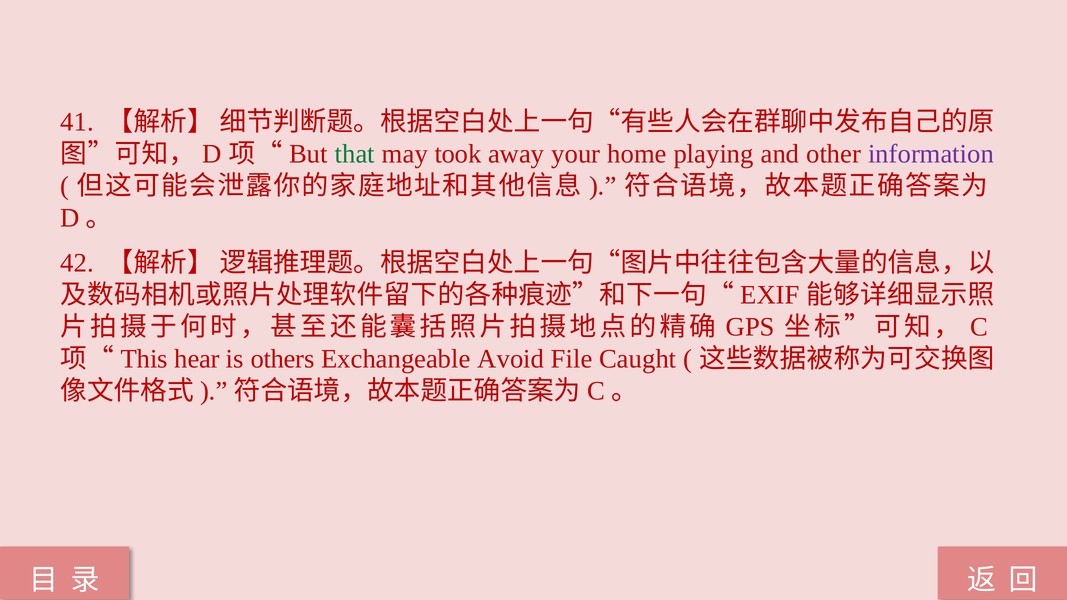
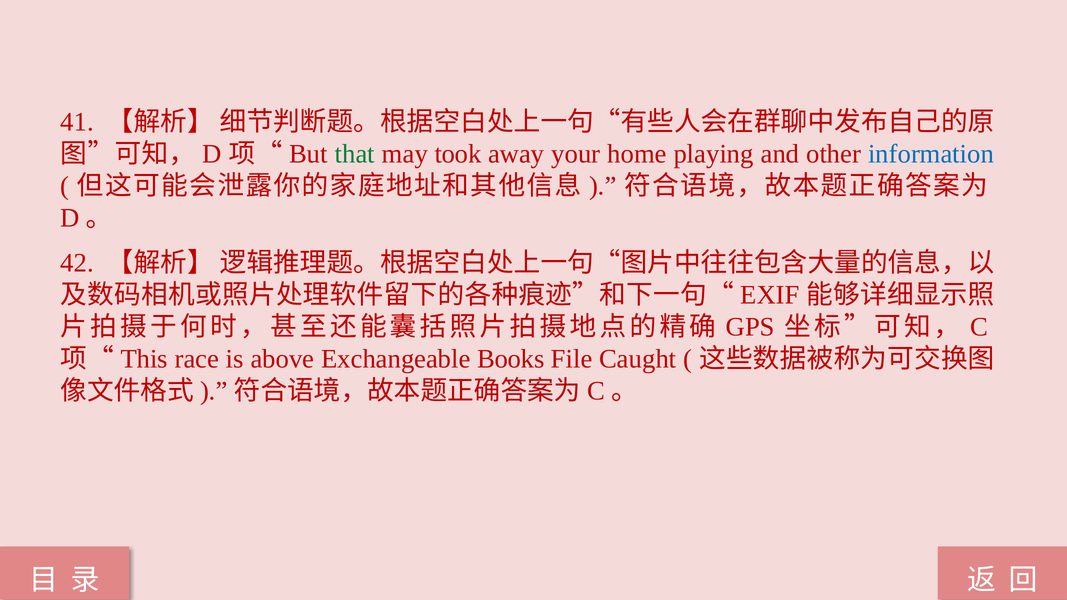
information colour: purple -> blue
hear: hear -> race
others: others -> above
Avoid: Avoid -> Books
